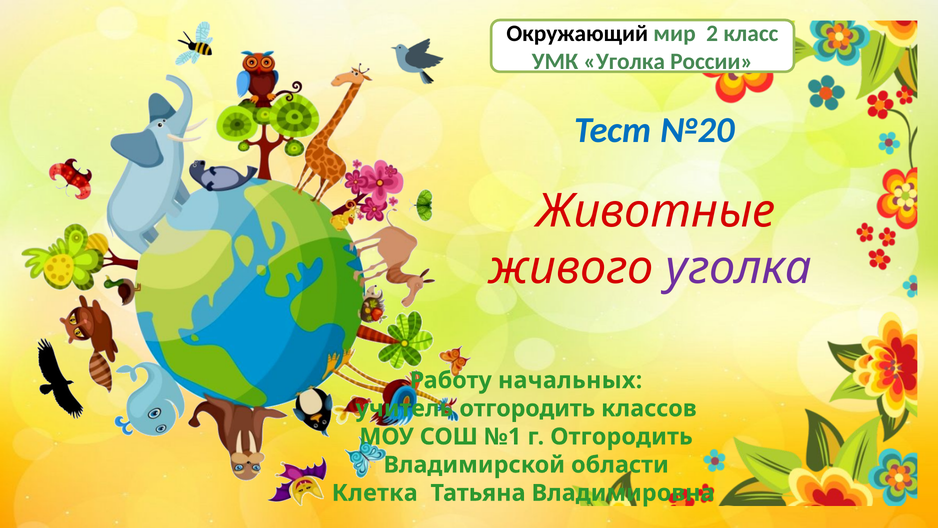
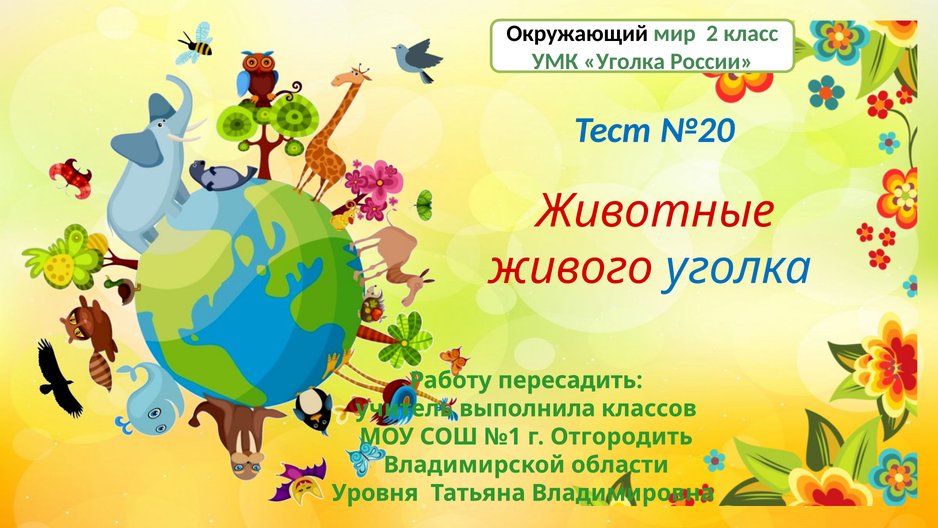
уголка at (739, 267) colour: purple -> blue
начальных: начальных -> пересадить
учитель отгородить: отгородить -> выполнила
Клетка: Клетка -> Уровня
